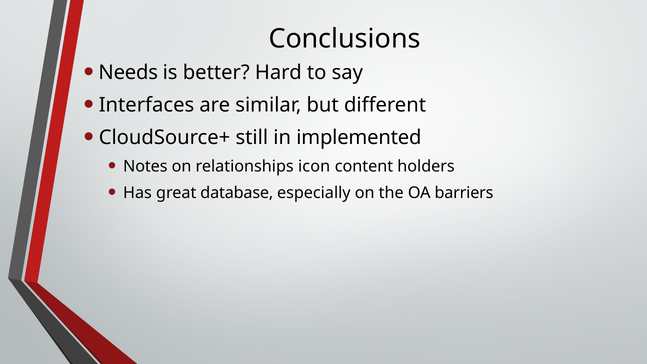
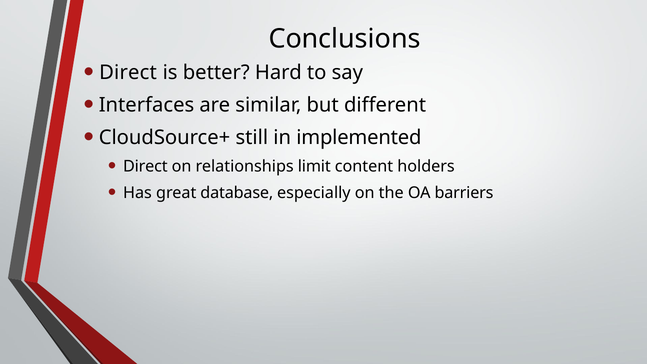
Needs at (128, 73): Needs -> Direct
Notes at (145, 166): Notes -> Direct
icon: icon -> limit
